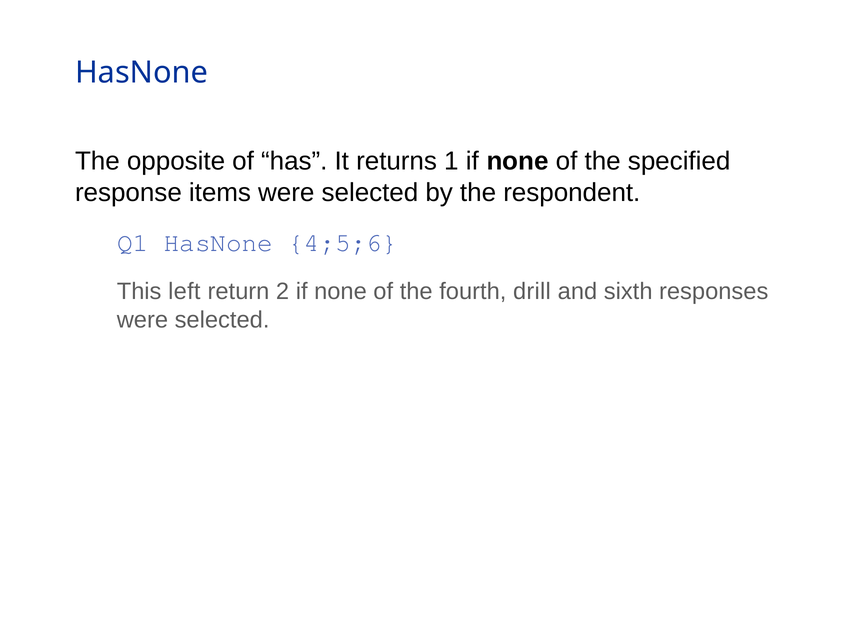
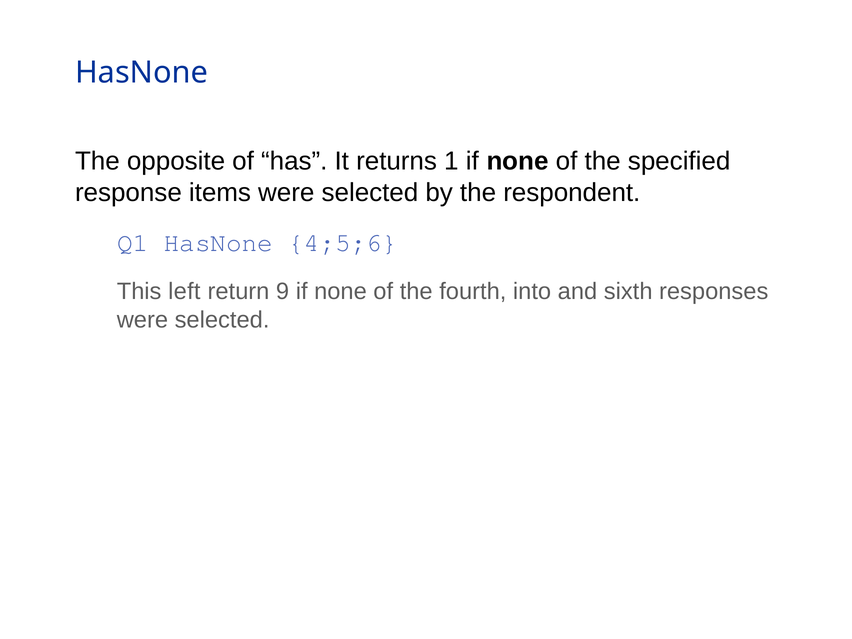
2: 2 -> 9
drill: drill -> into
